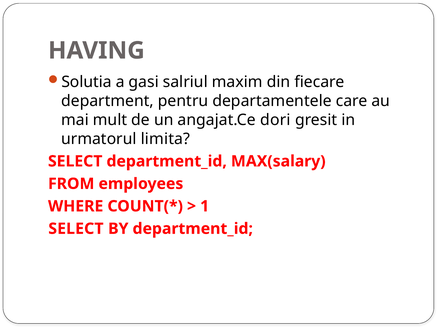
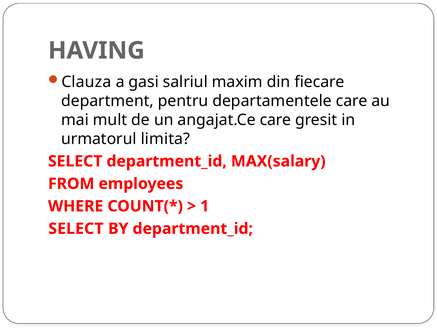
Solutia: Solutia -> Clauza
angajat.Ce dori: dori -> care
